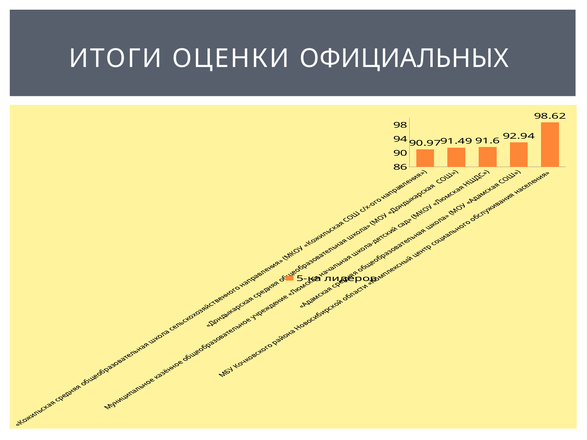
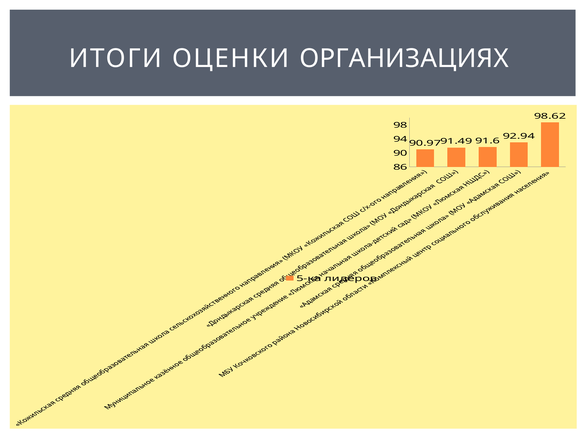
ОФИЦИАЛЬНЫХ: ОФИЦИАЛЬНЫХ -> ОРГАНИЗАЦИЯХ
